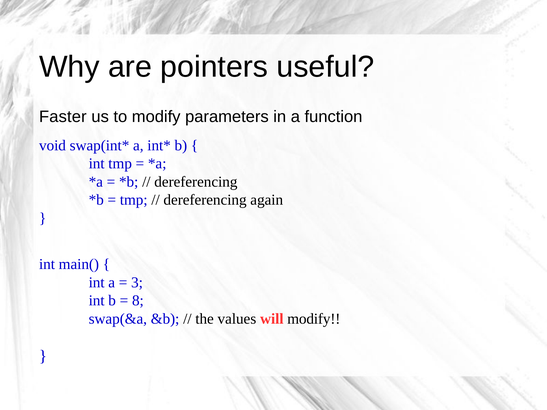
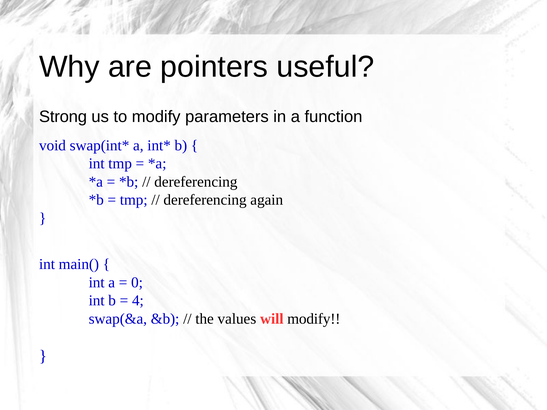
Faster: Faster -> Strong
3: 3 -> 0
8: 8 -> 4
